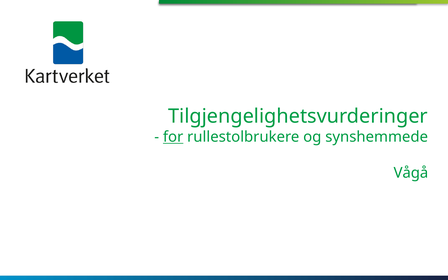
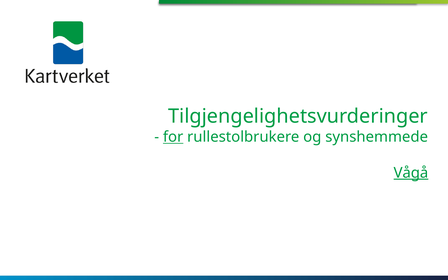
Vågå underline: none -> present
